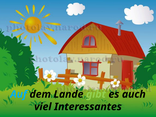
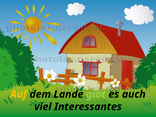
Auf colour: light blue -> yellow
